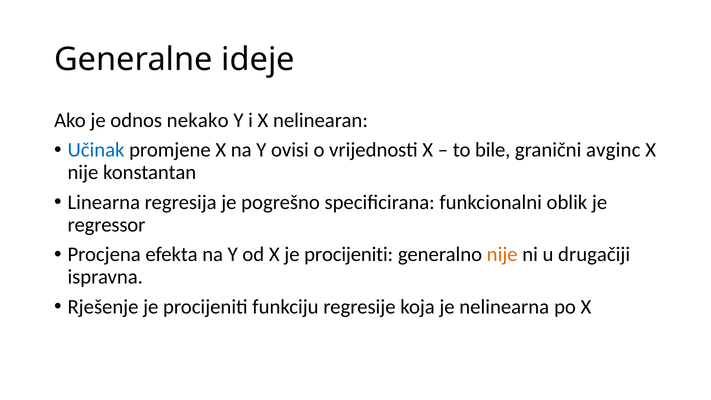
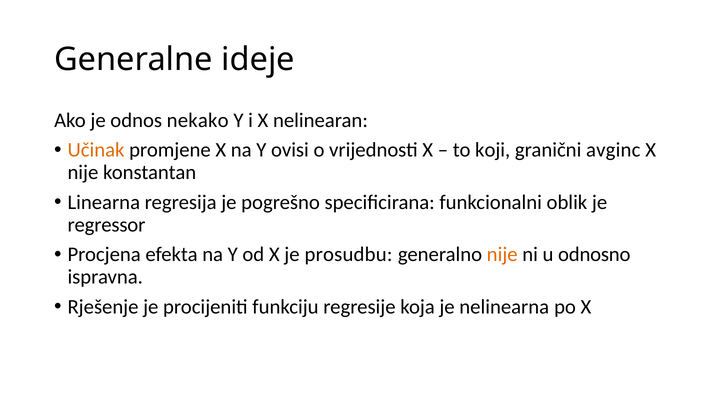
Učinak colour: blue -> orange
bile: bile -> koji
X je procijeniti: procijeniti -> prosudbu
drugačiji: drugačiji -> odnosno
